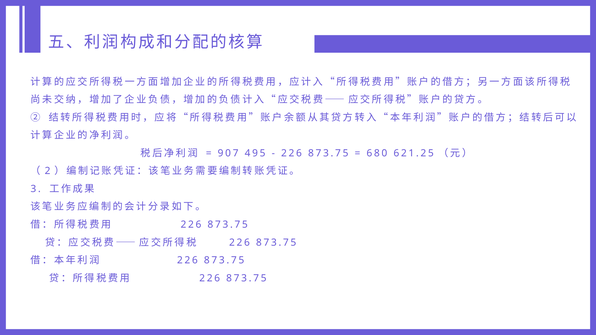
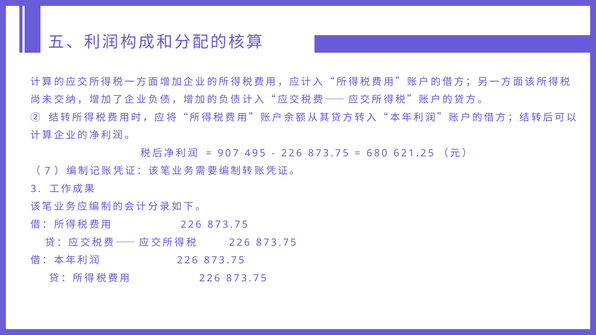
2: 2 -> 7
